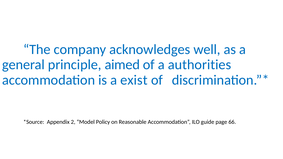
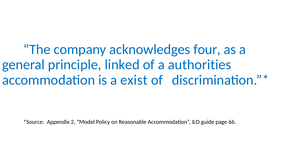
well: well -> four
aimed: aimed -> linked
